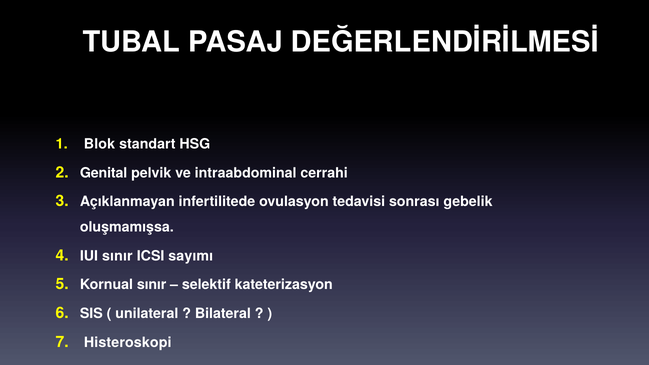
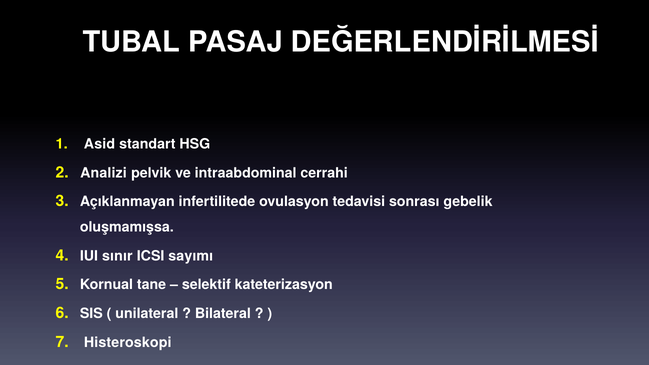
Blok: Blok -> Asid
Genital: Genital -> Analizi
Kornual sınır: sınır -> tane
